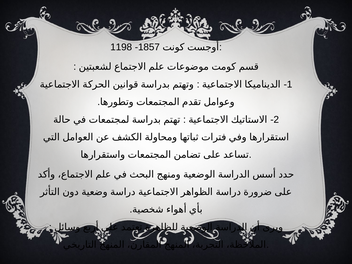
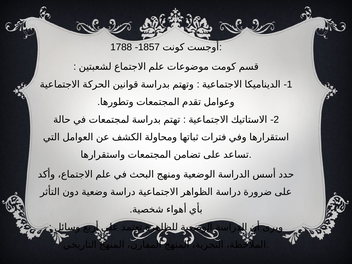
1198: 1198 -> 1788
